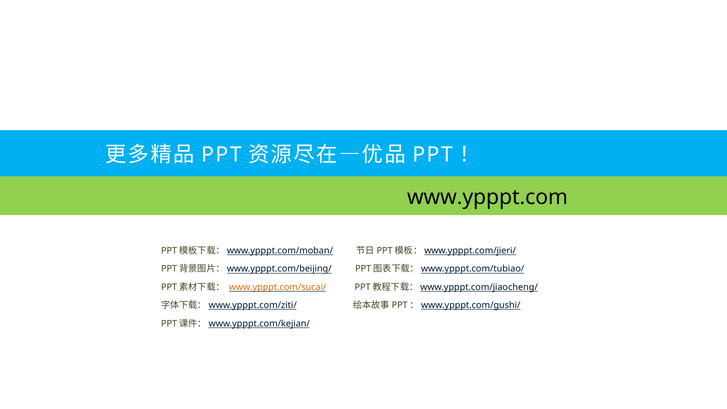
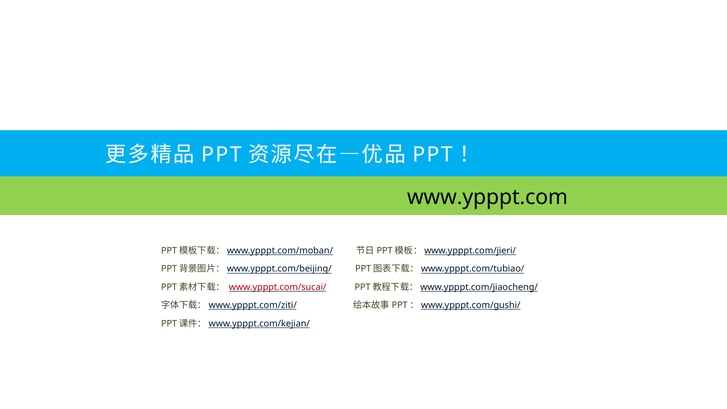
www.ypppt.com/sucai/ colour: orange -> red
